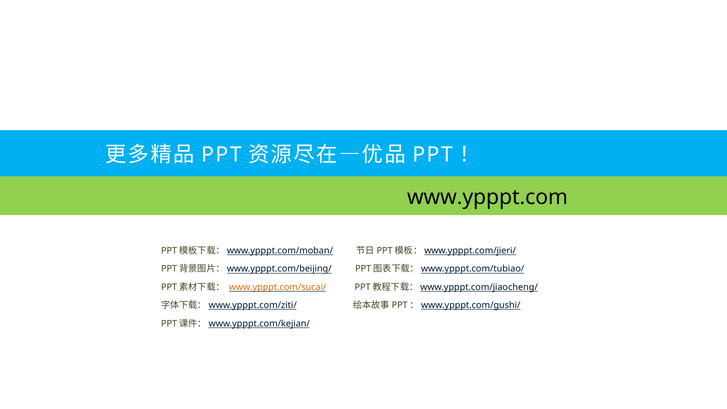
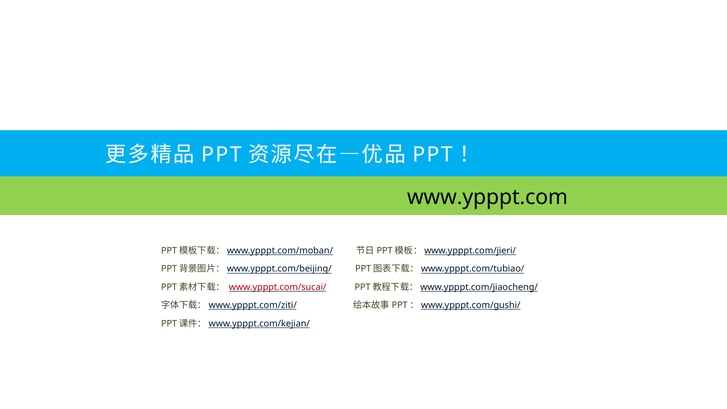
www.ypppt.com/sucai/ colour: orange -> red
